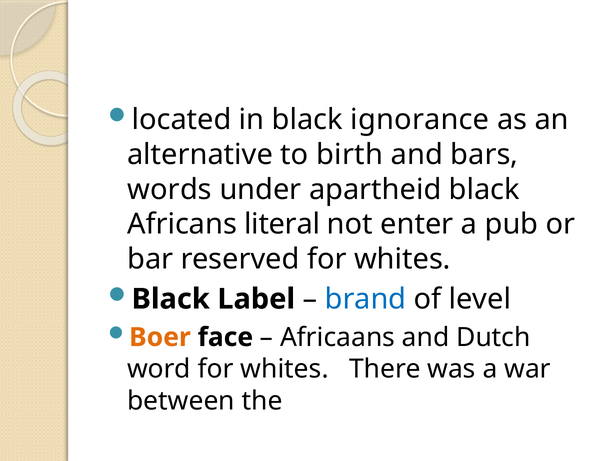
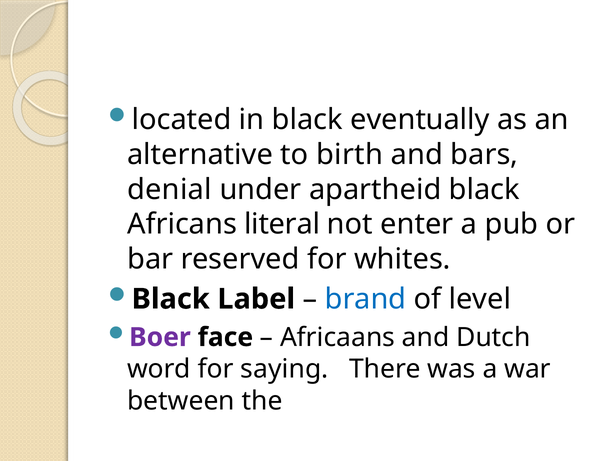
ignorance: ignorance -> eventually
words: words -> denial
Boer colour: orange -> purple
word for whites: whites -> saying
